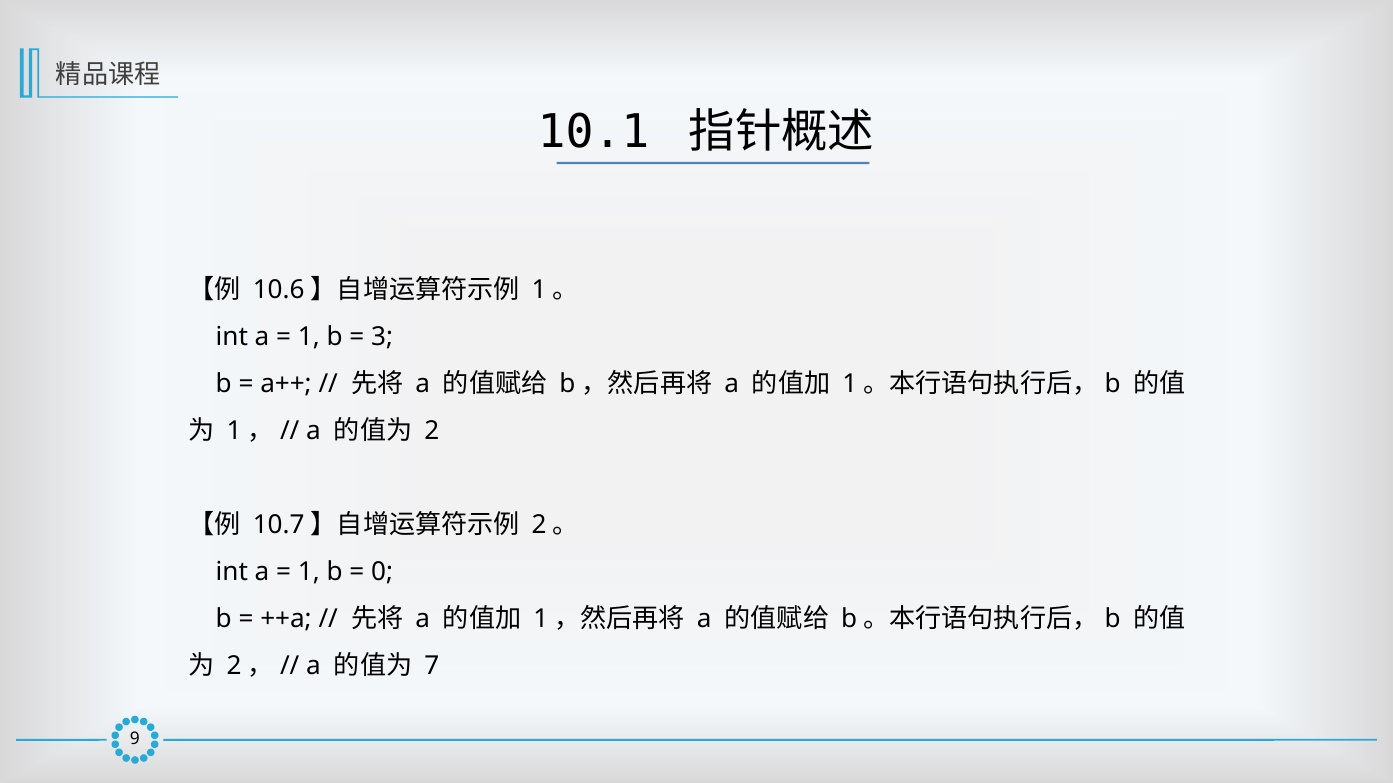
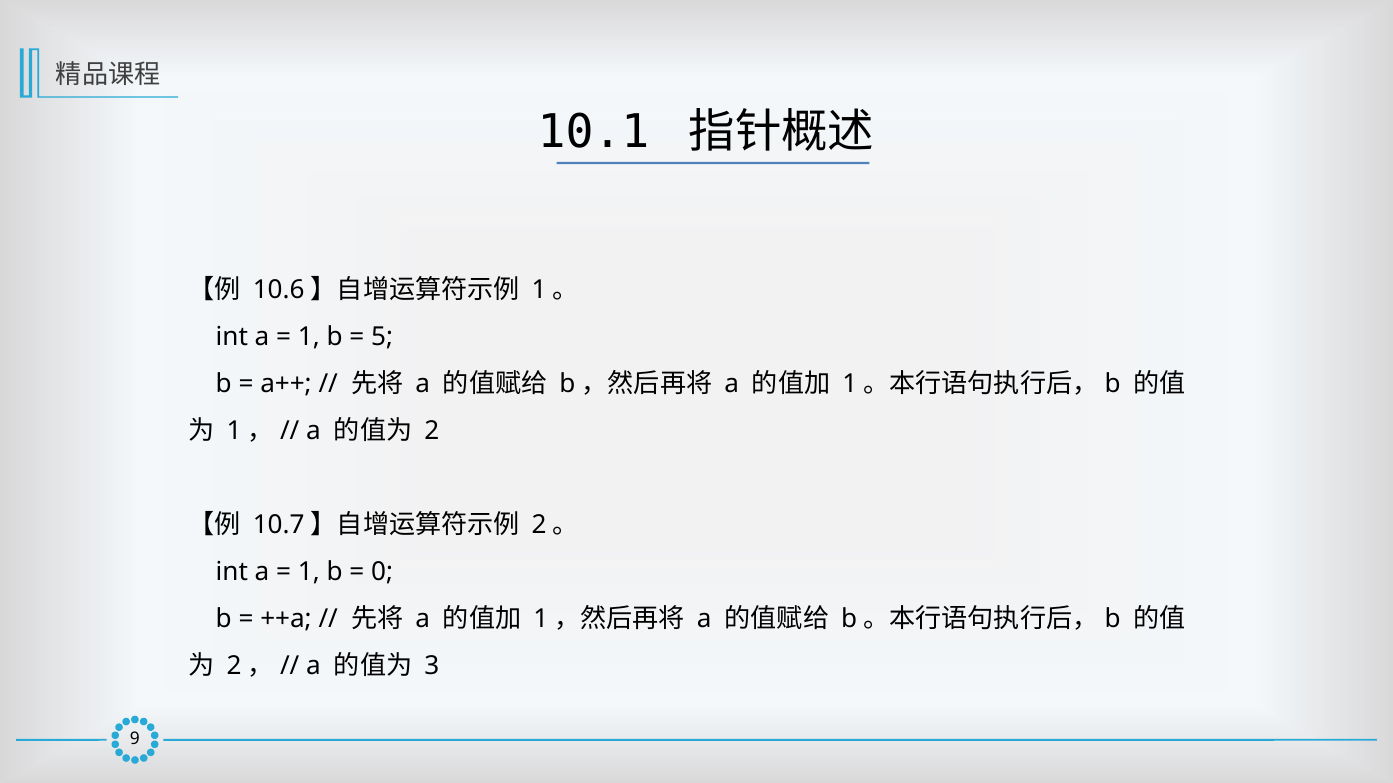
3: 3 -> 5
7: 7 -> 3
